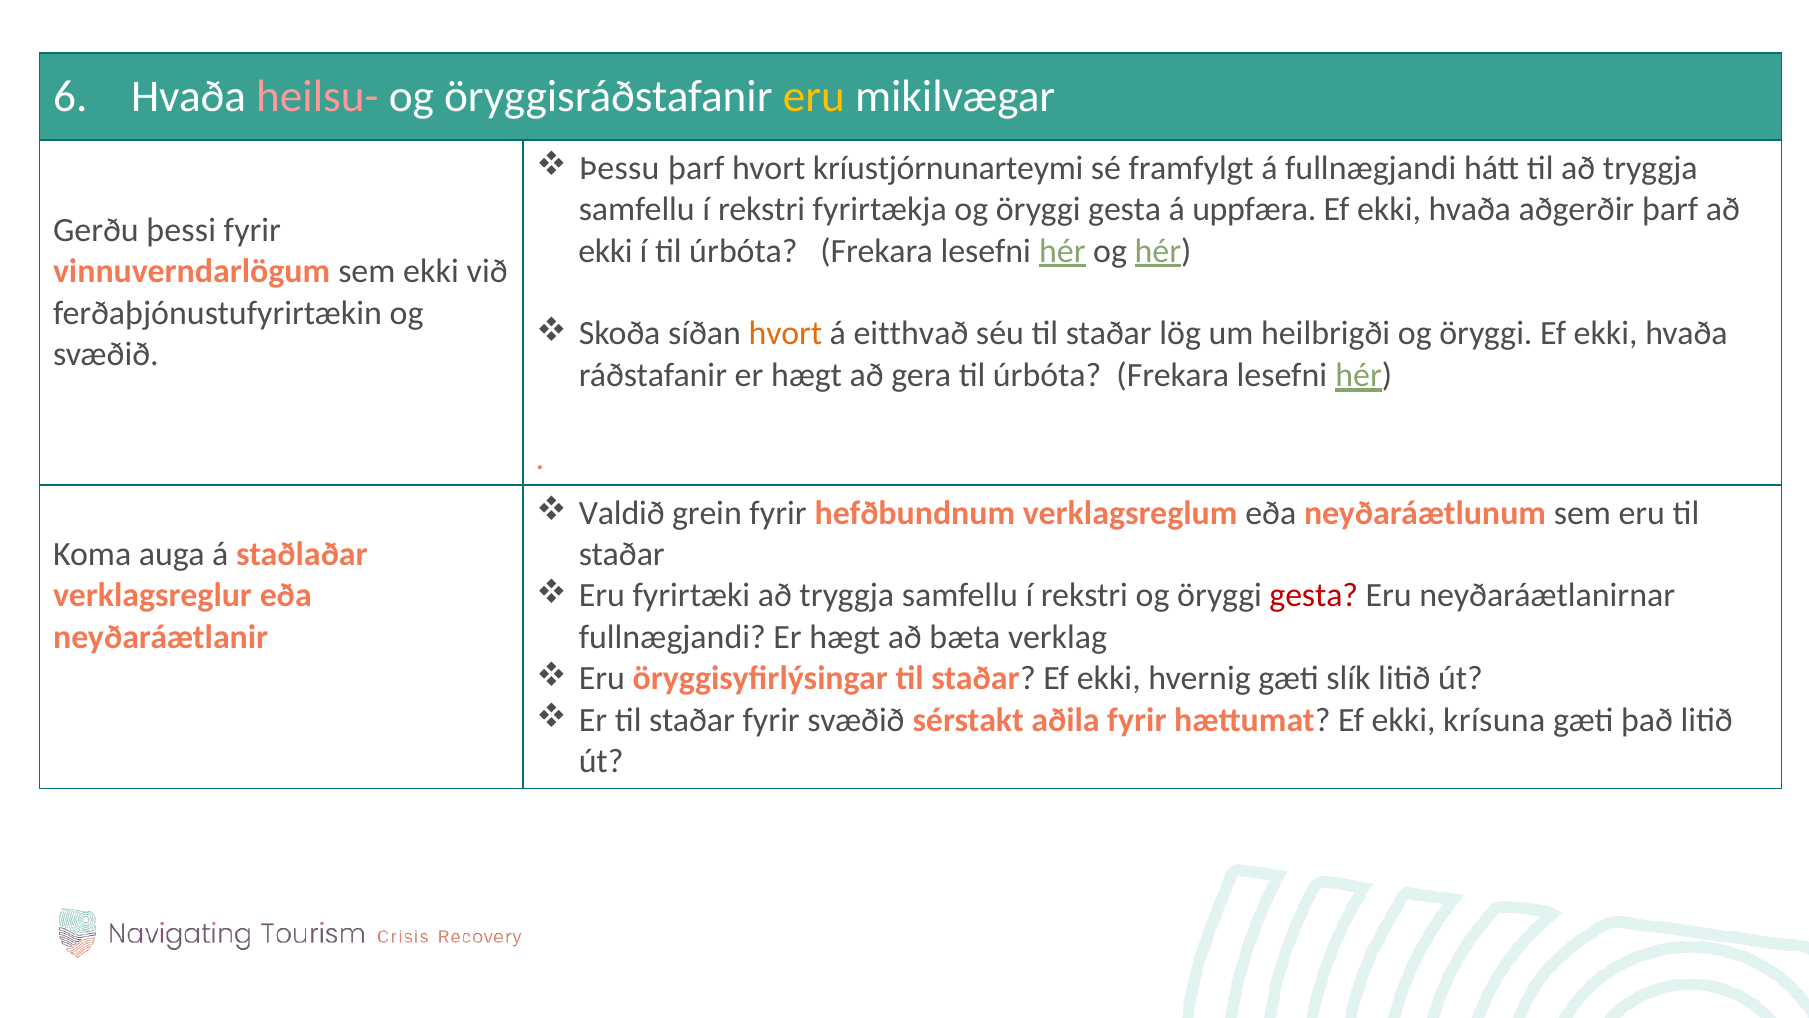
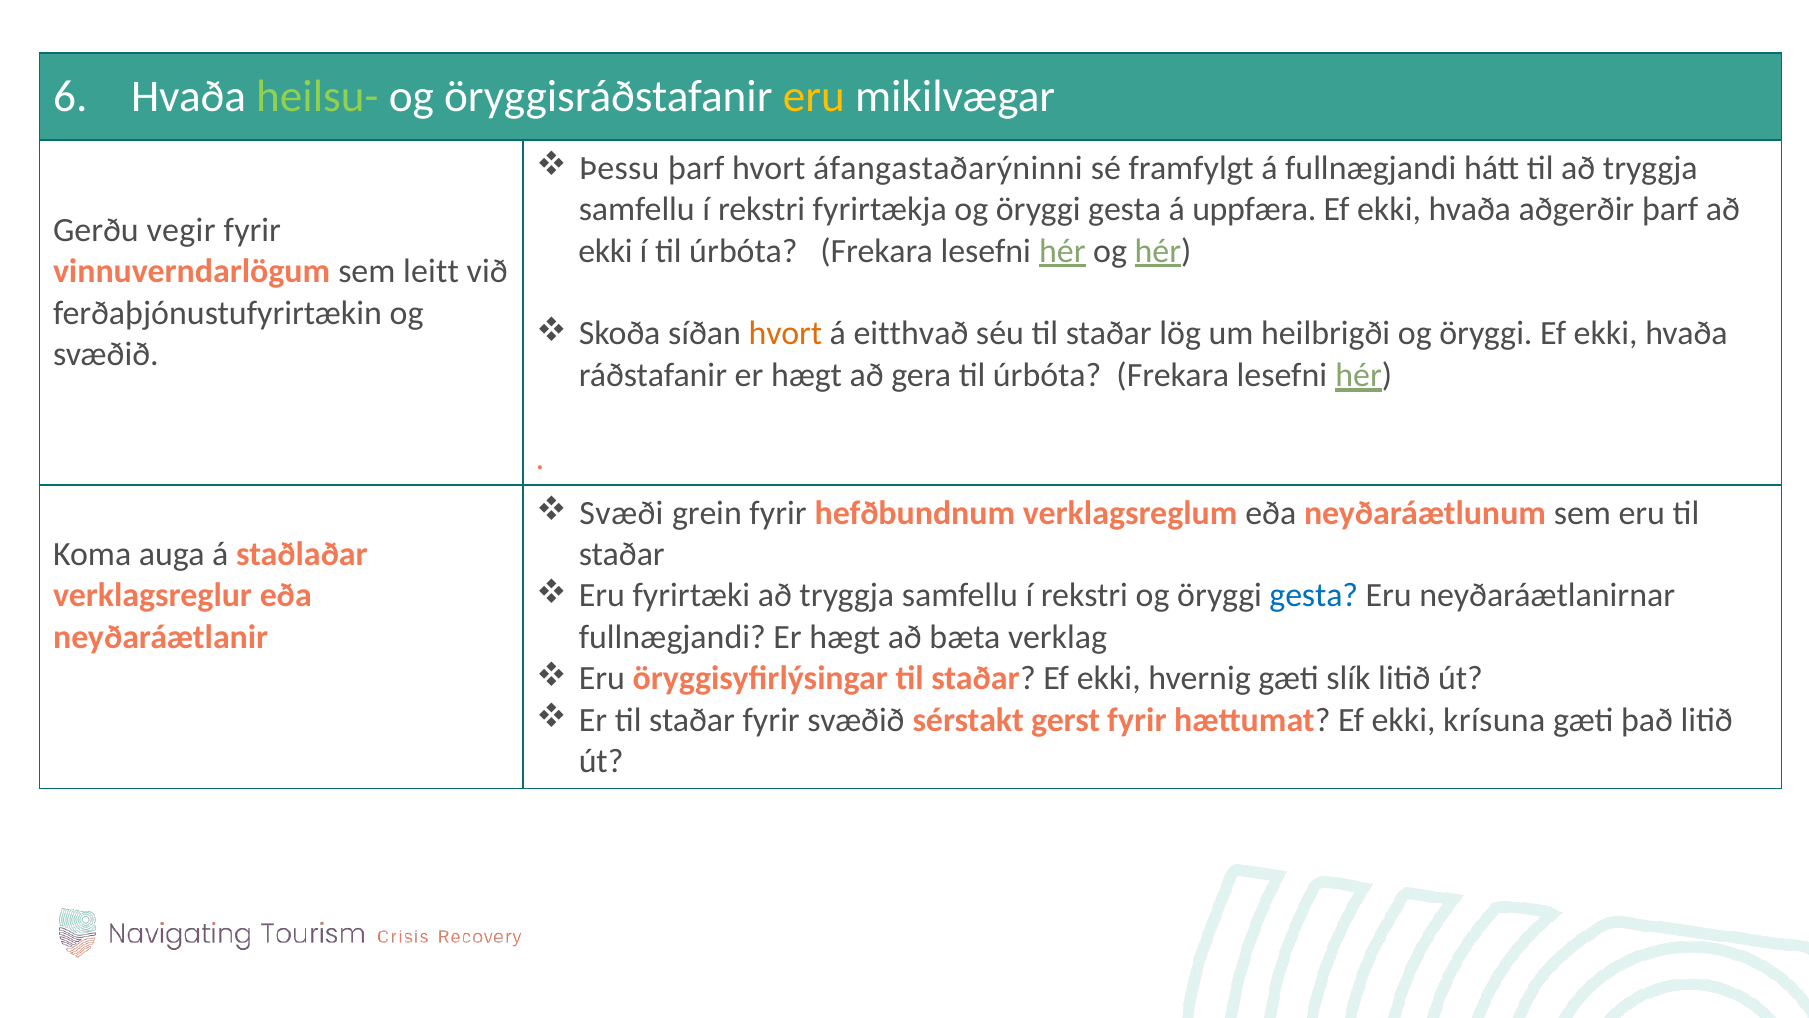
heilsu- colour: pink -> light green
kríustjórnunarteymi: kríustjórnunarteymi -> áfangastaðarýninni
þessi: þessi -> vegir
sem ekki: ekki -> leitt
Valdið: Valdið -> Svæði
gesta at (1314, 595) colour: red -> blue
aðila: aðila -> gerst
